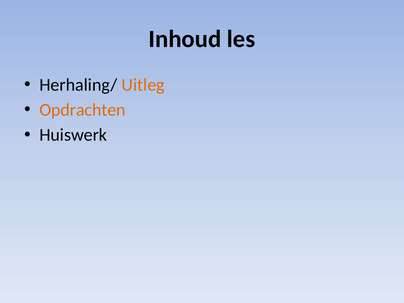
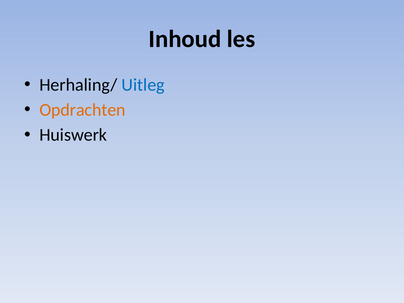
Uitleg colour: orange -> blue
